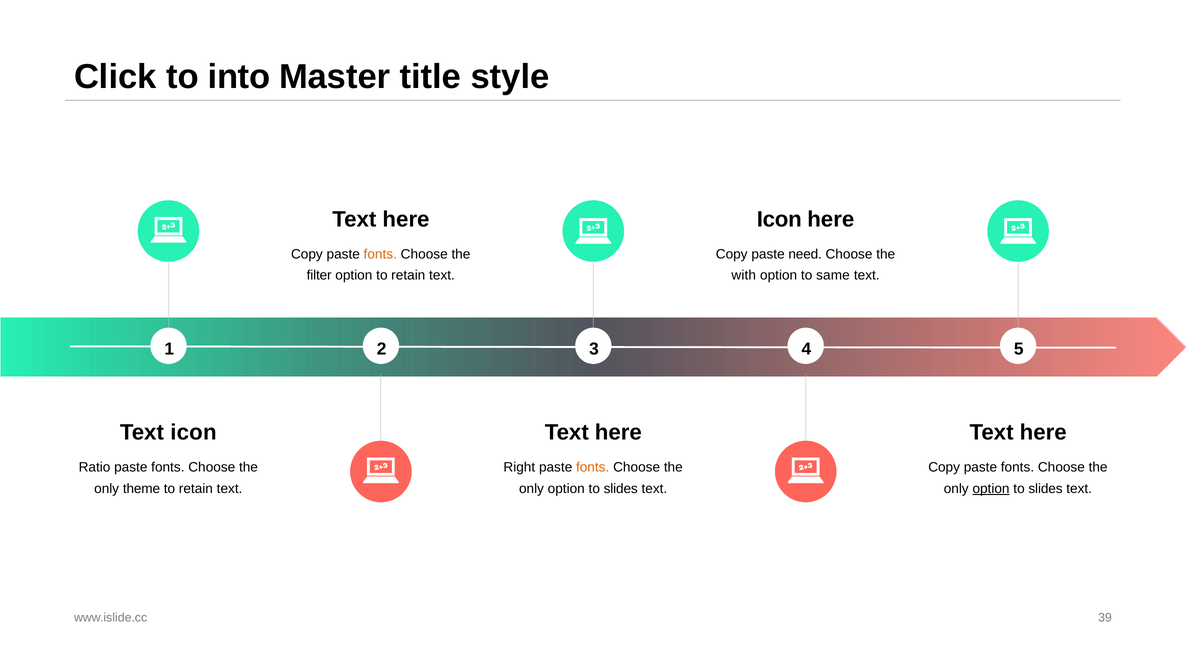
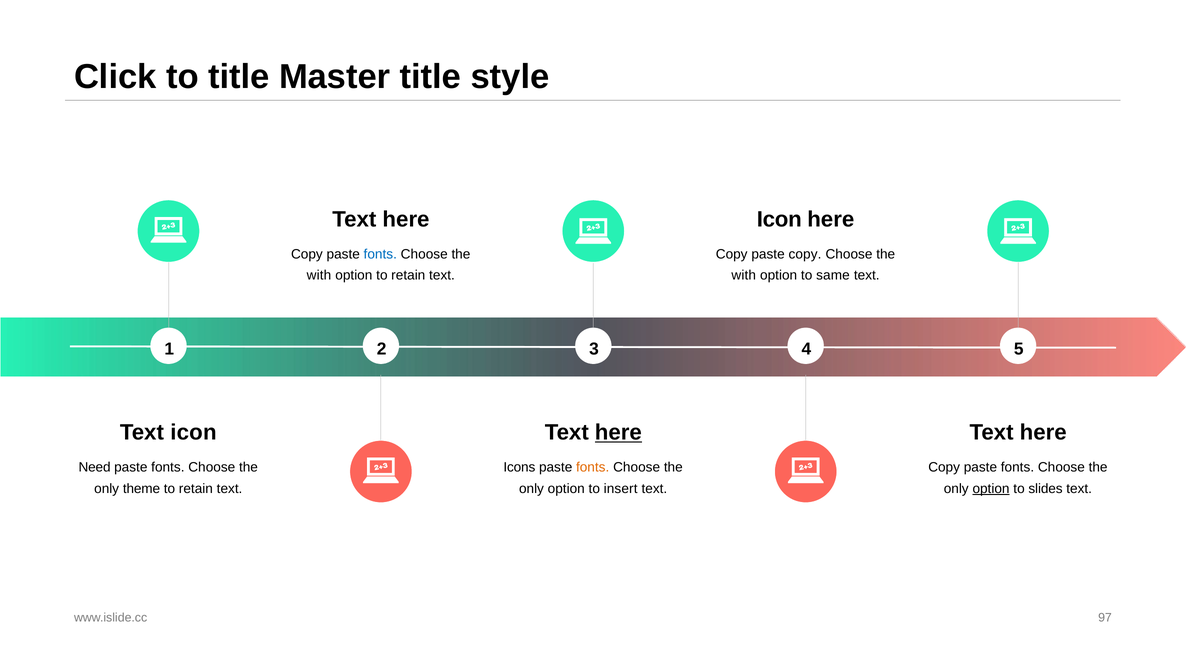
to into: into -> title
fonts at (380, 254) colour: orange -> blue
paste need: need -> copy
filter at (319, 275): filter -> with
here at (618, 433) underline: none -> present
Ratio: Ratio -> Need
Right: Right -> Icons
slides at (621, 489): slides -> insert
39: 39 -> 97
